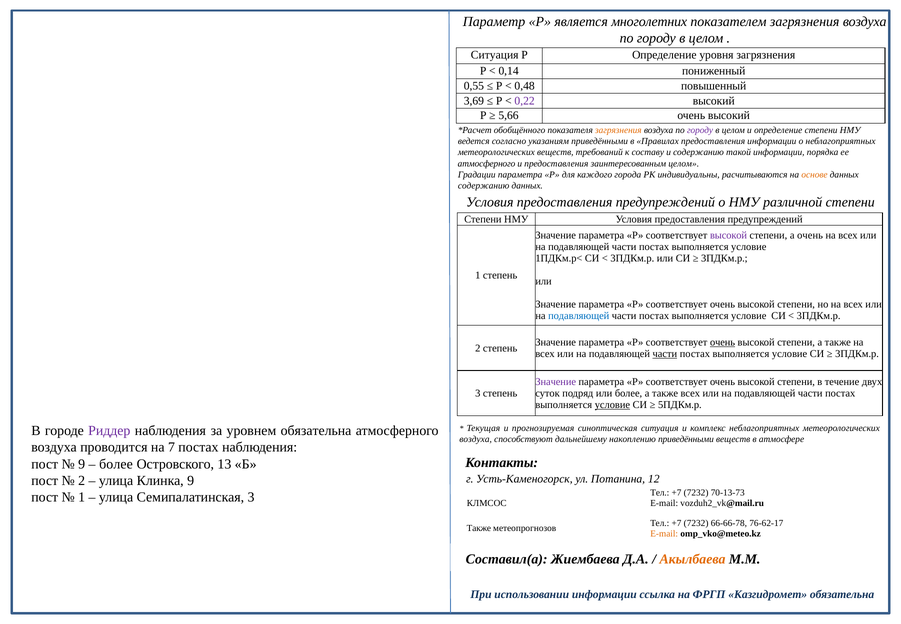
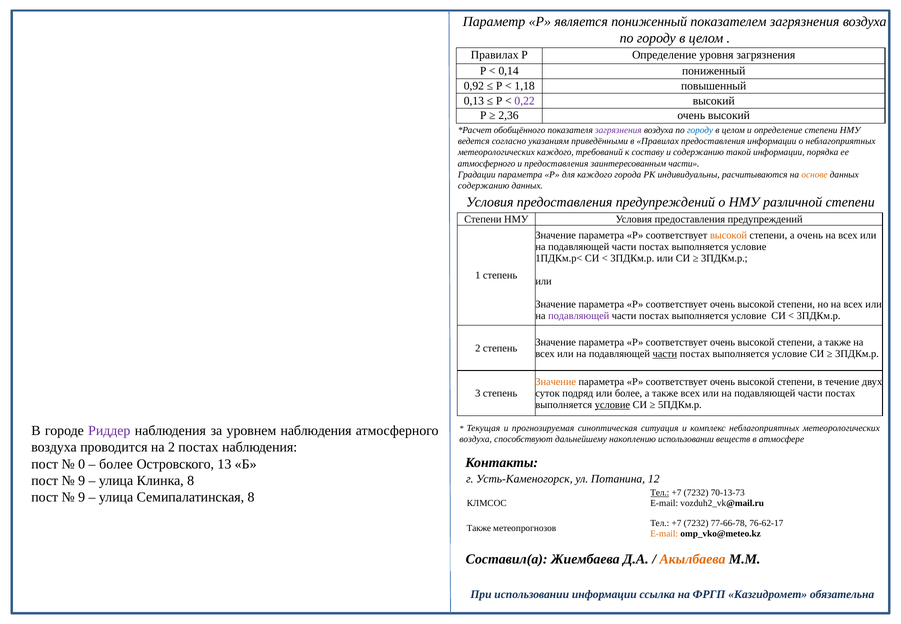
является многолетних: многолетних -> пониженный
Ситуация at (495, 55): Ситуация -> Правилах
0,55: 0,55 -> 0,92
0,48: 0,48 -> 1,18
3,69: 3,69 -> 0,13
5,66: 5,66 -> 2,36
загрязнения at (618, 130) colour: orange -> purple
городу at (700, 130) colour: purple -> blue
метеорологических веществ: веществ -> каждого
заинтересованным целом: целом -> части
высокой at (729, 235) colour: purple -> orange
подавляющей at (579, 316) colour: blue -> purple
очень at (723, 342) underline: present -> none
Значение at (556, 381) colour: purple -> orange
уровнем обязательна: обязательна -> наблюдения
накоплению приведёнными: приведёнными -> использовании
на 7: 7 -> 2
9 at (82, 464): 9 -> 0
2 at (82, 480): 2 -> 9
Клинка 9: 9 -> 8
Тел at (660, 493) underline: none -> present
1 at (82, 497): 1 -> 9
Семипалатинская 3: 3 -> 8
66-66-78: 66-66-78 -> 77-66-78
